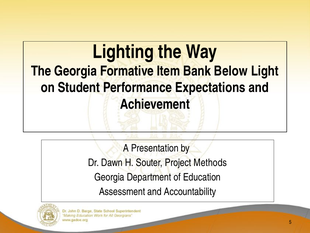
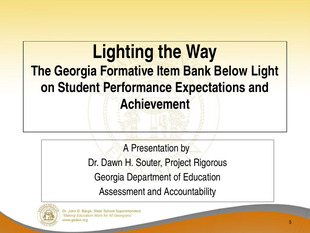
Methods: Methods -> Rigorous
